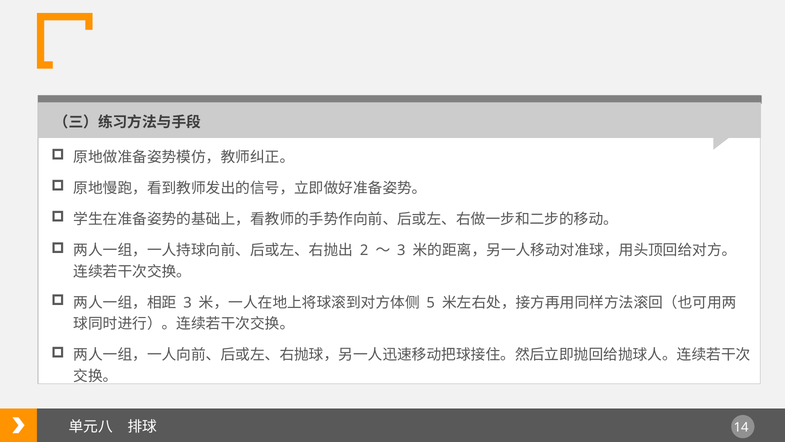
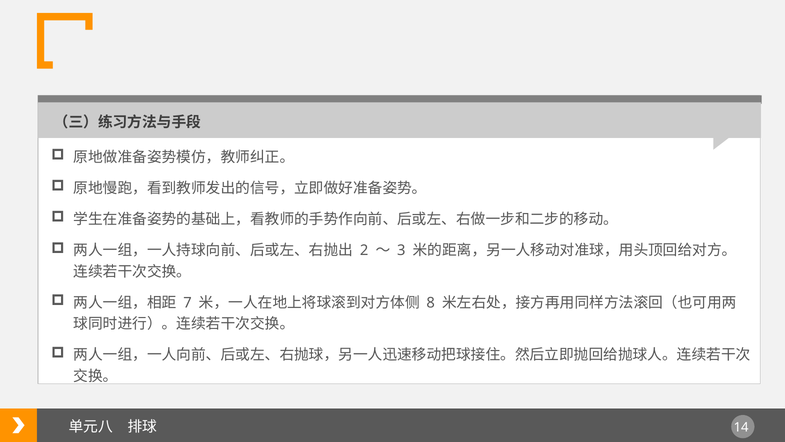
3 at (187, 303): 3 -> 7
5: 5 -> 8
